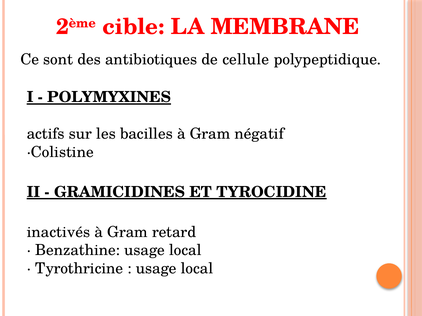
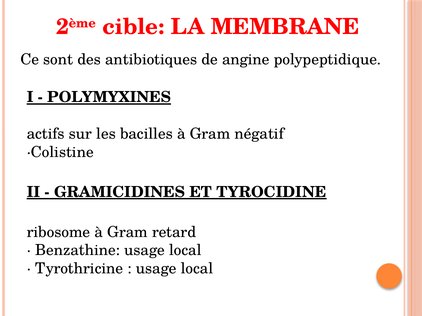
cellule: cellule -> angine
inactivés: inactivés -> ribosome
